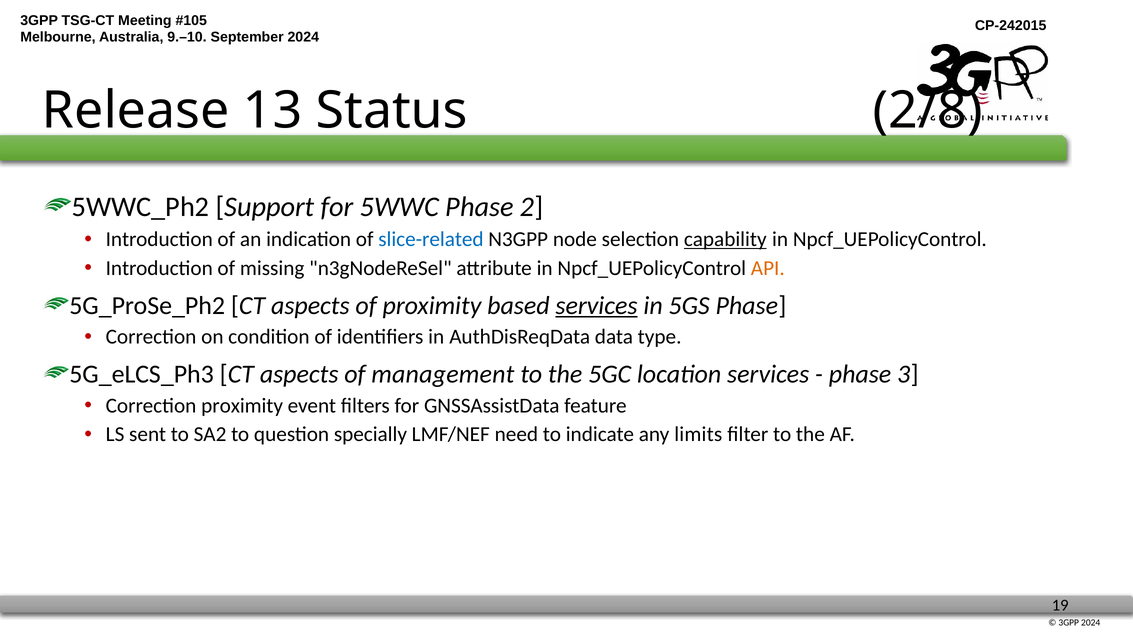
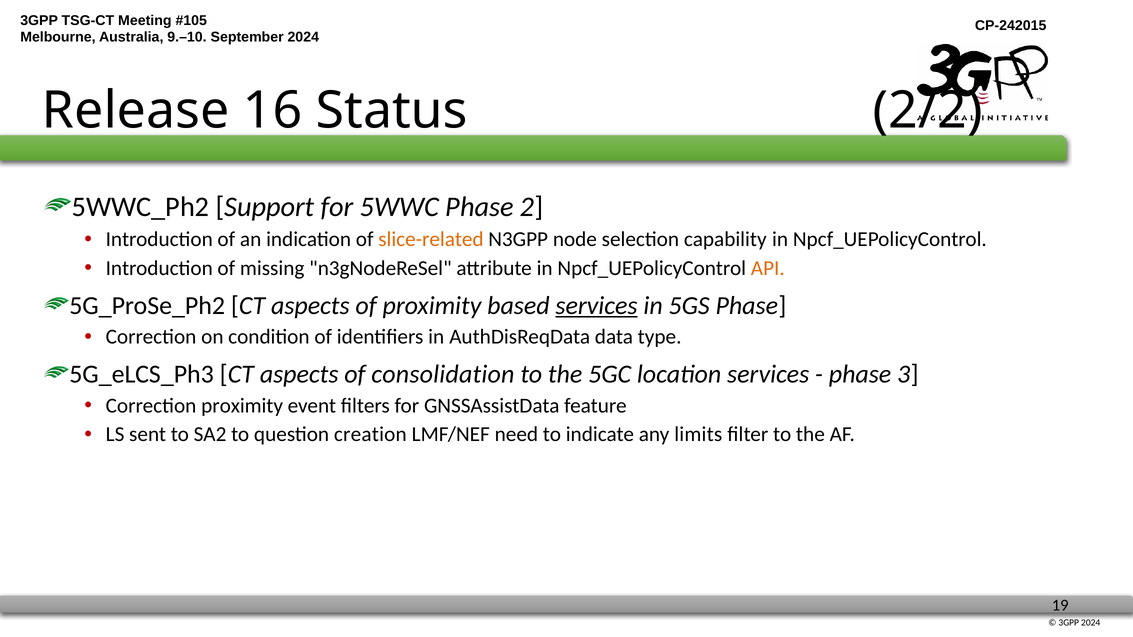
13: 13 -> 16
2/8: 2/8 -> 2/2
slice-related colour: blue -> orange
capability underline: present -> none
management: management -> consolidation
specially: specially -> creation
